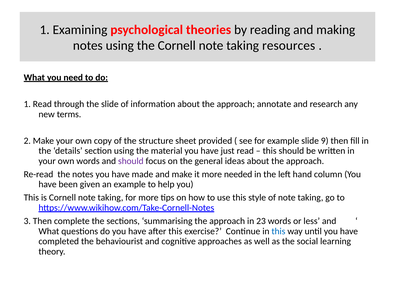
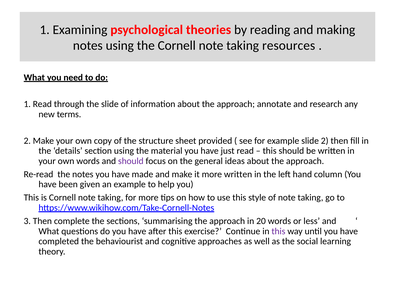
slide 9: 9 -> 2
more needed: needed -> written
23: 23 -> 20
this at (278, 231) colour: blue -> purple
